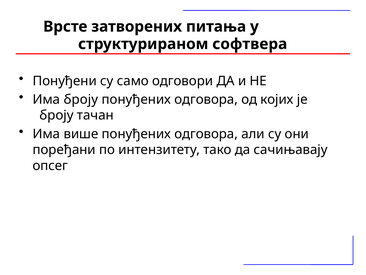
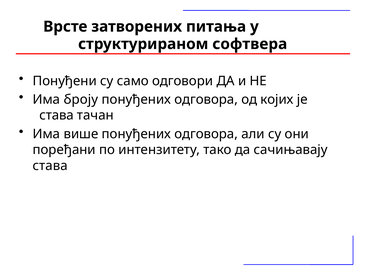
броју at (56, 115): броју -> става
опсег at (50, 165): опсег -> става
